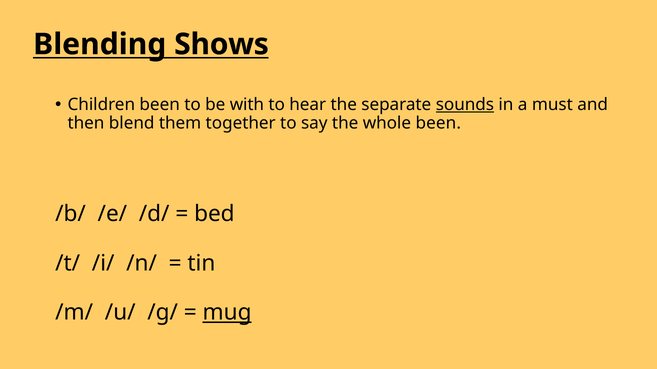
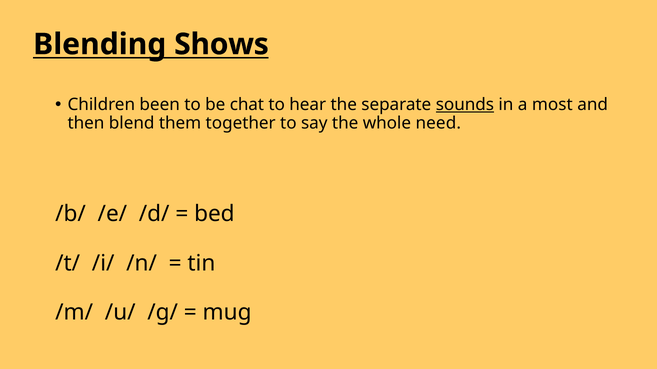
with: with -> chat
must: must -> most
whole been: been -> need
mug underline: present -> none
